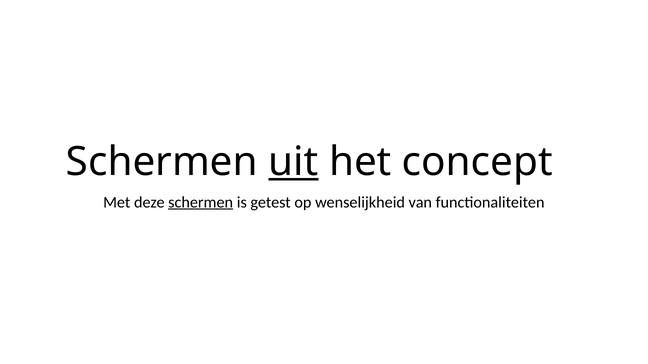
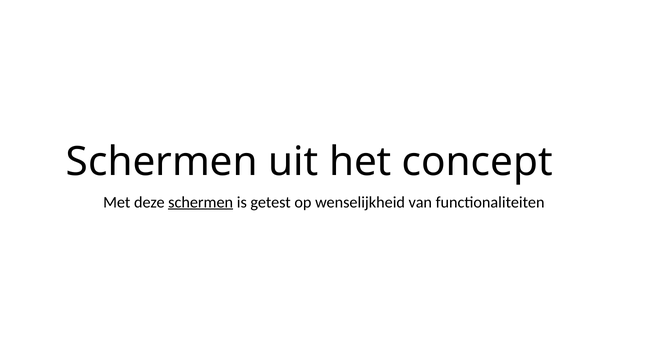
uit underline: present -> none
